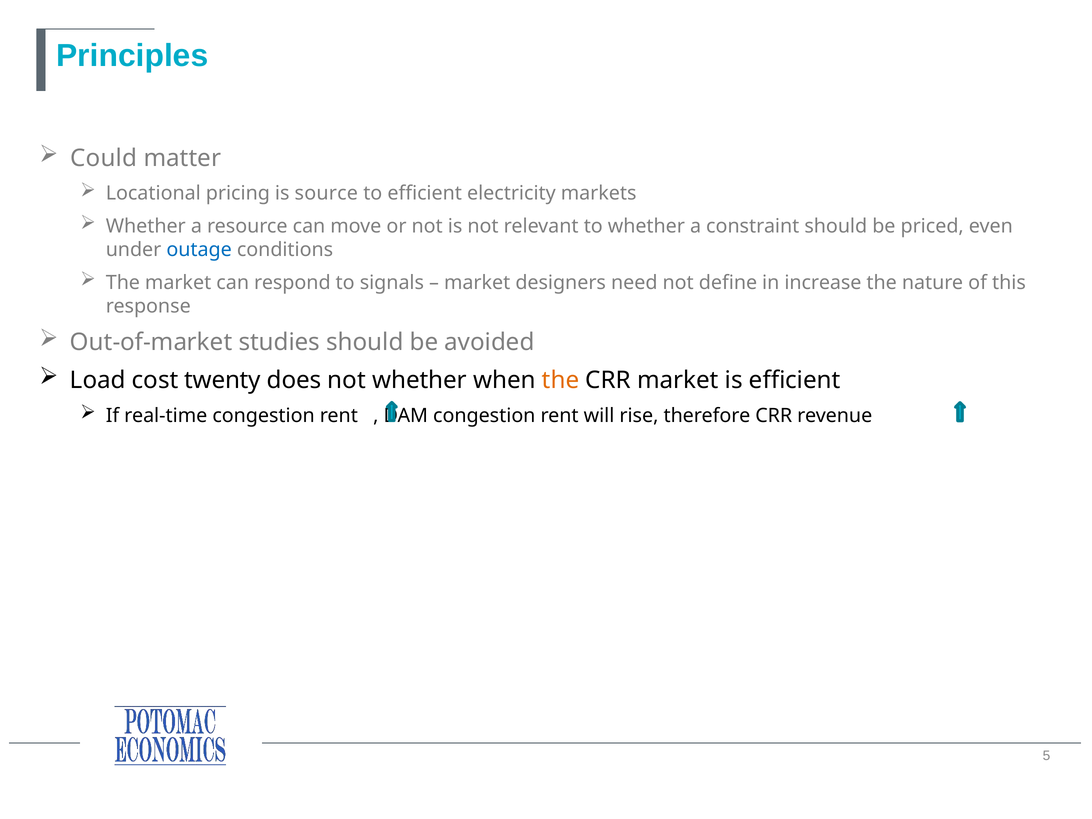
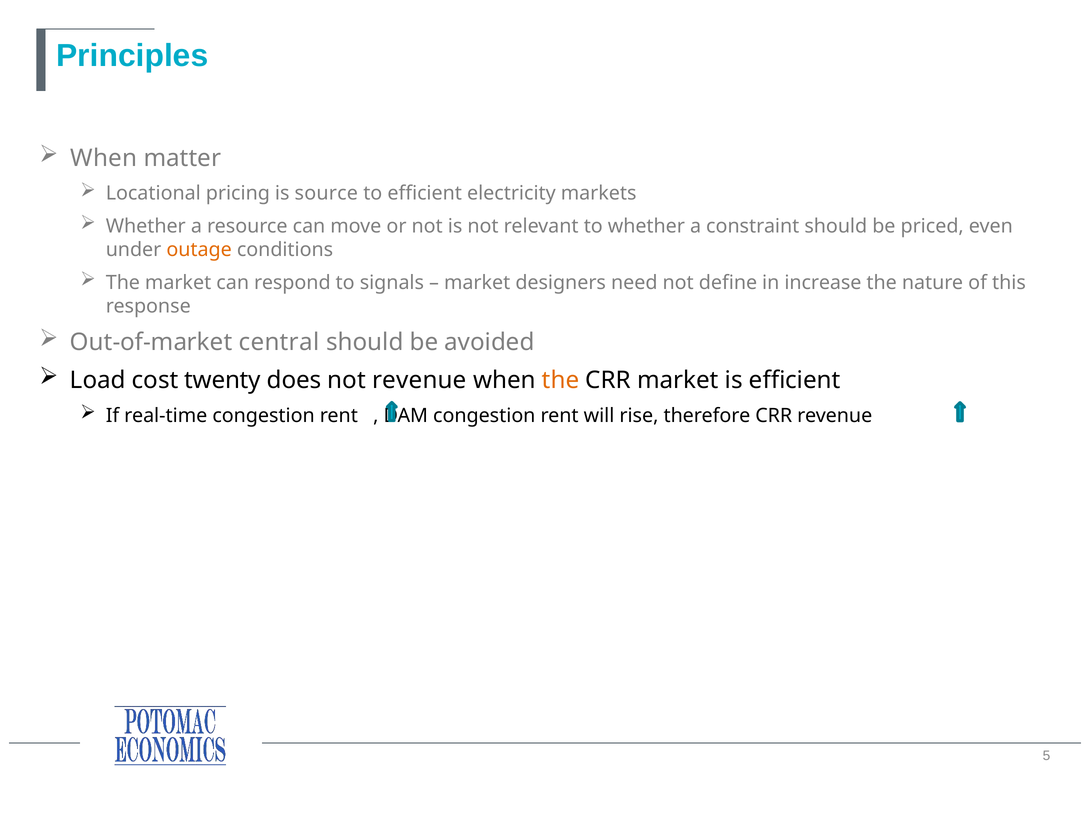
Could at (104, 158): Could -> When
outage colour: blue -> orange
studies: studies -> central
not whether: whether -> revenue
